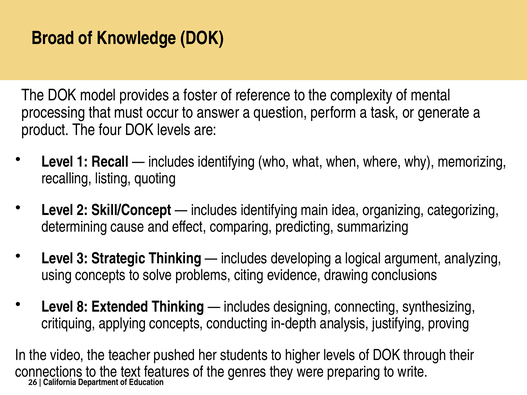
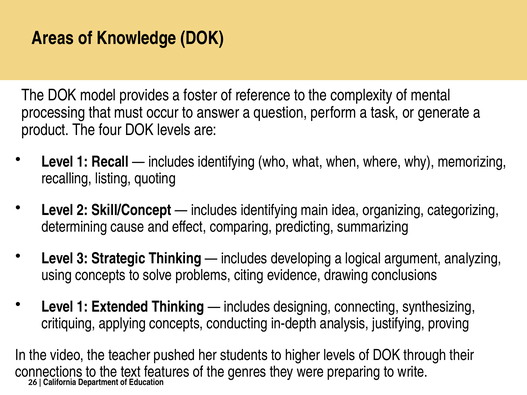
Broad: Broad -> Areas
8 at (83, 307): 8 -> 1
